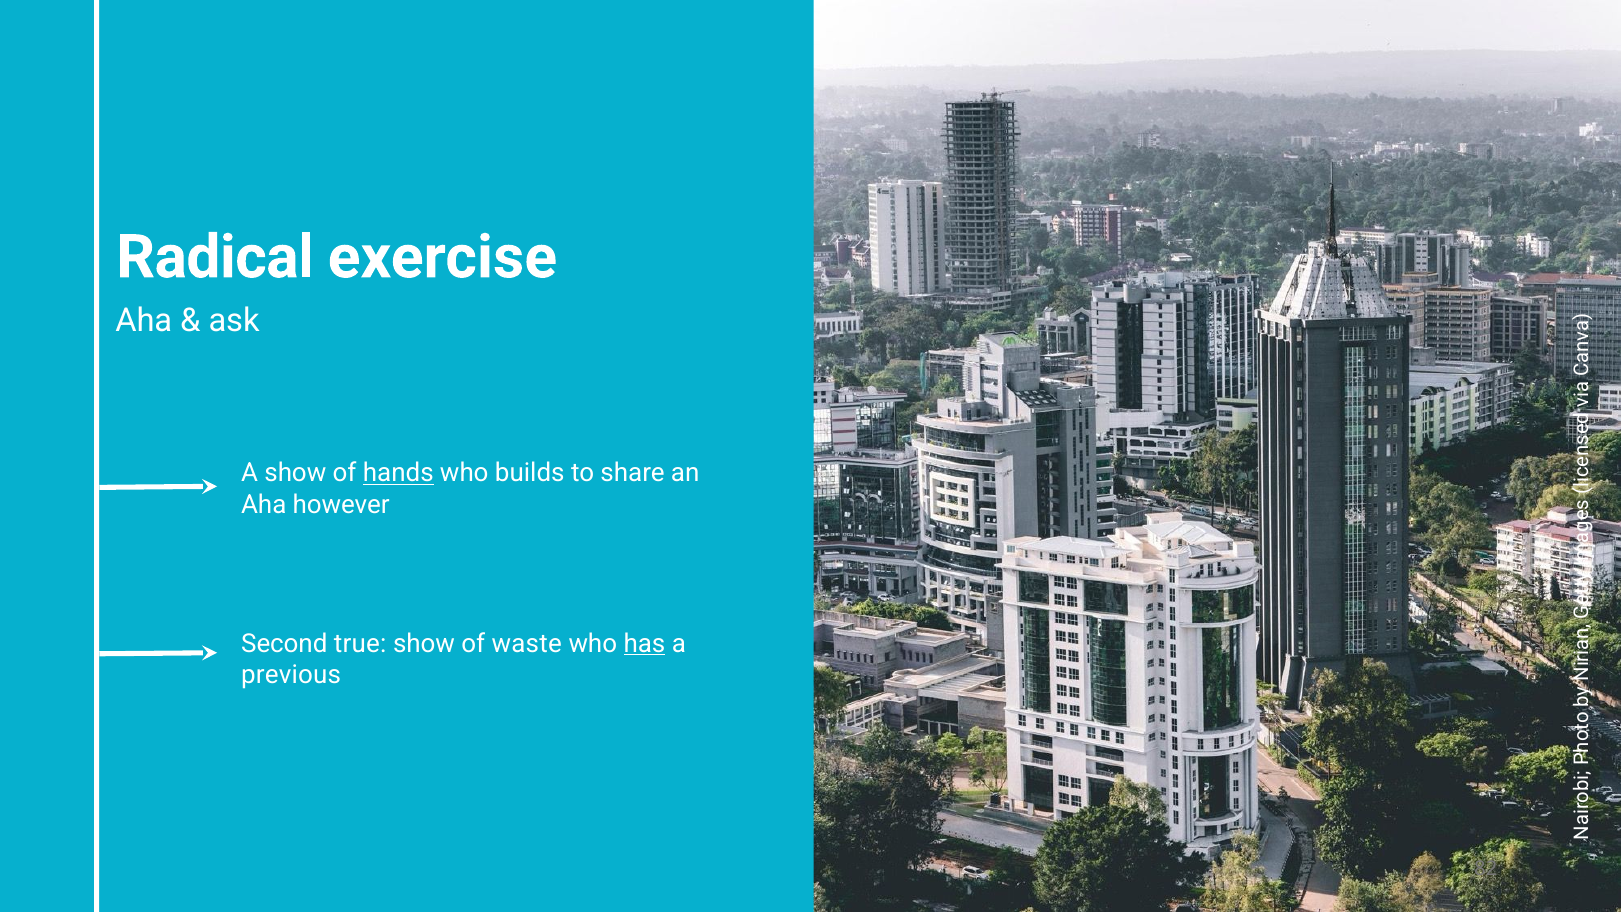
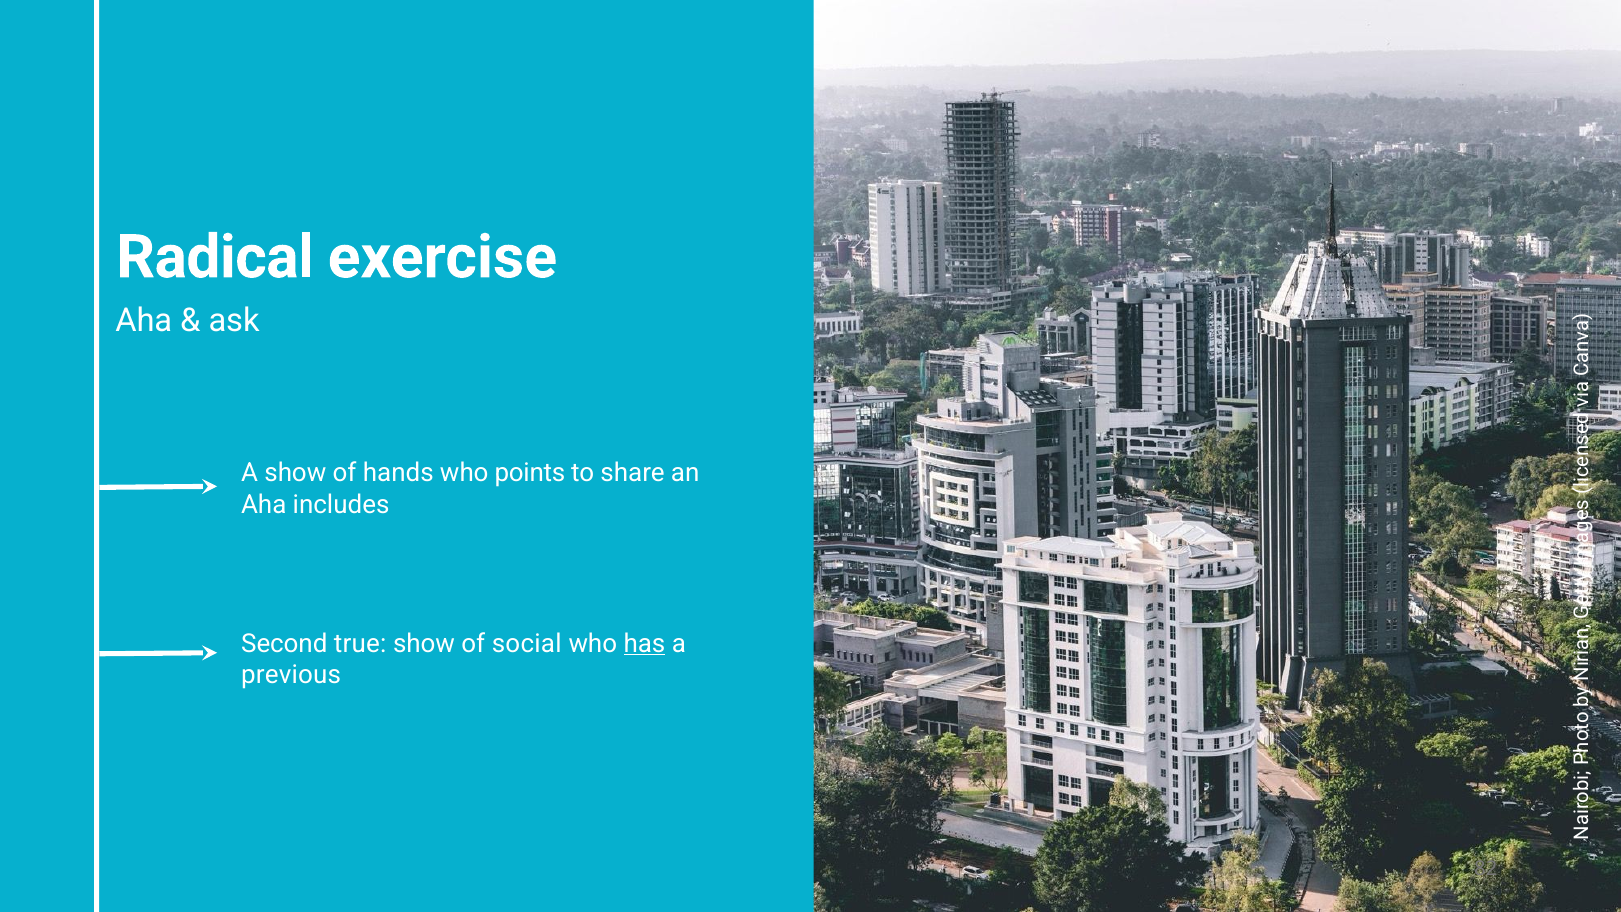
hands underline: present -> none
builds: builds -> points
however: however -> includes
waste: waste -> social
